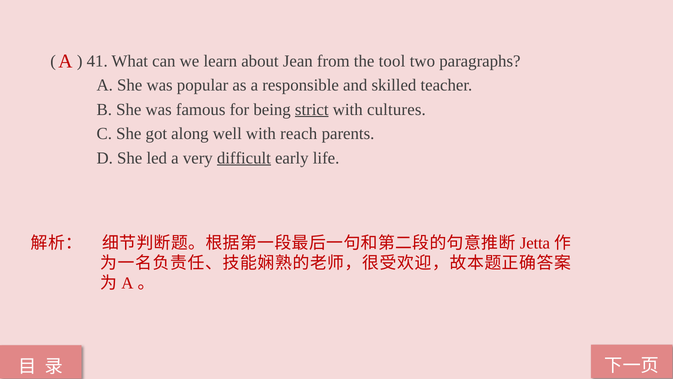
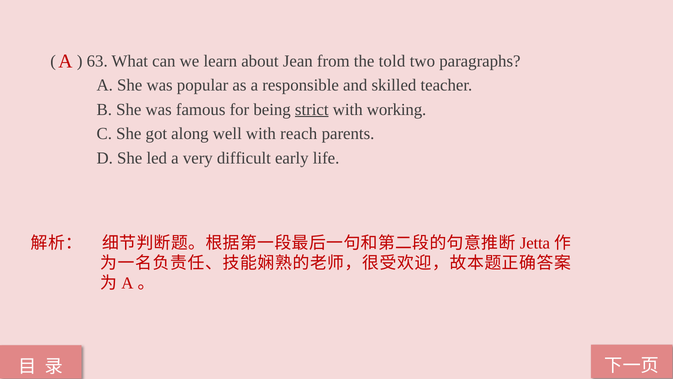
41: 41 -> 63
tool: tool -> told
cultures: cultures -> working
difficult underline: present -> none
